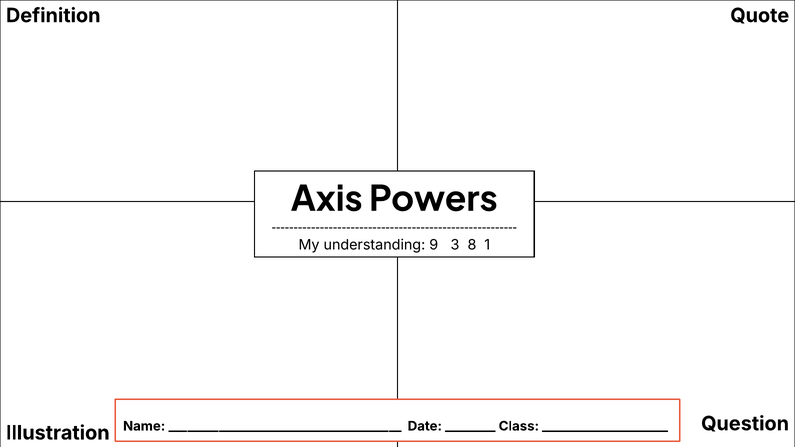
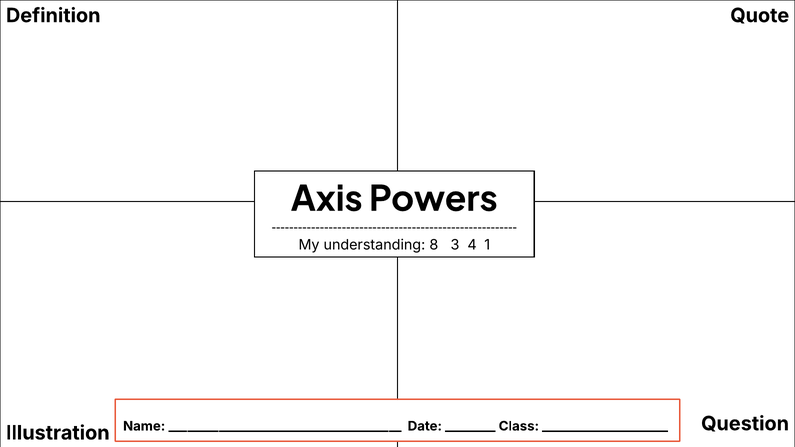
9: 9 -> 8
8: 8 -> 4
